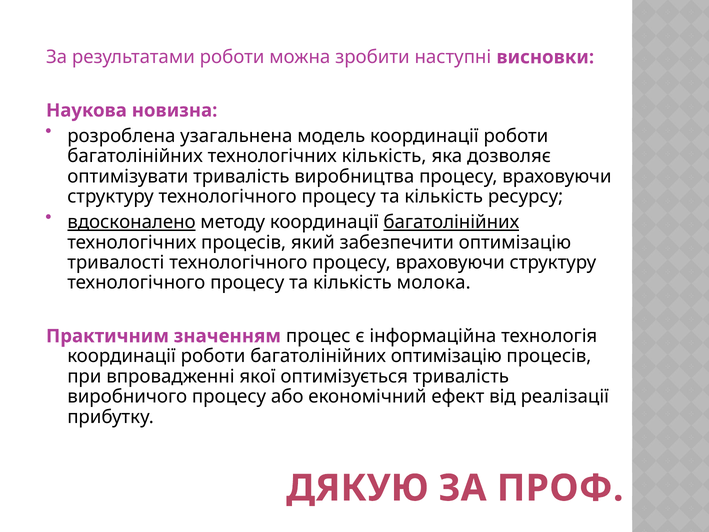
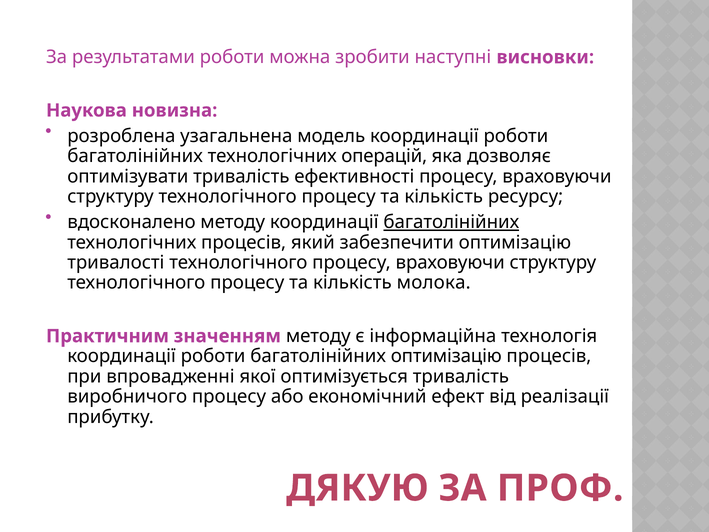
технологічних кількість: кількість -> операцій
виробництва: виробництва -> ефективності
вдосконалено underline: present -> none
значенням процес: процес -> методу
